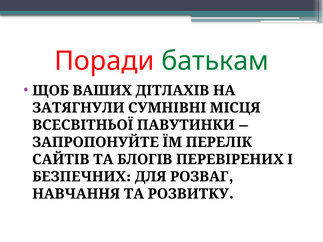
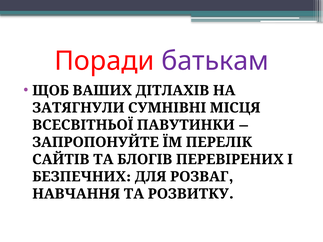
батькам colour: green -> purple
